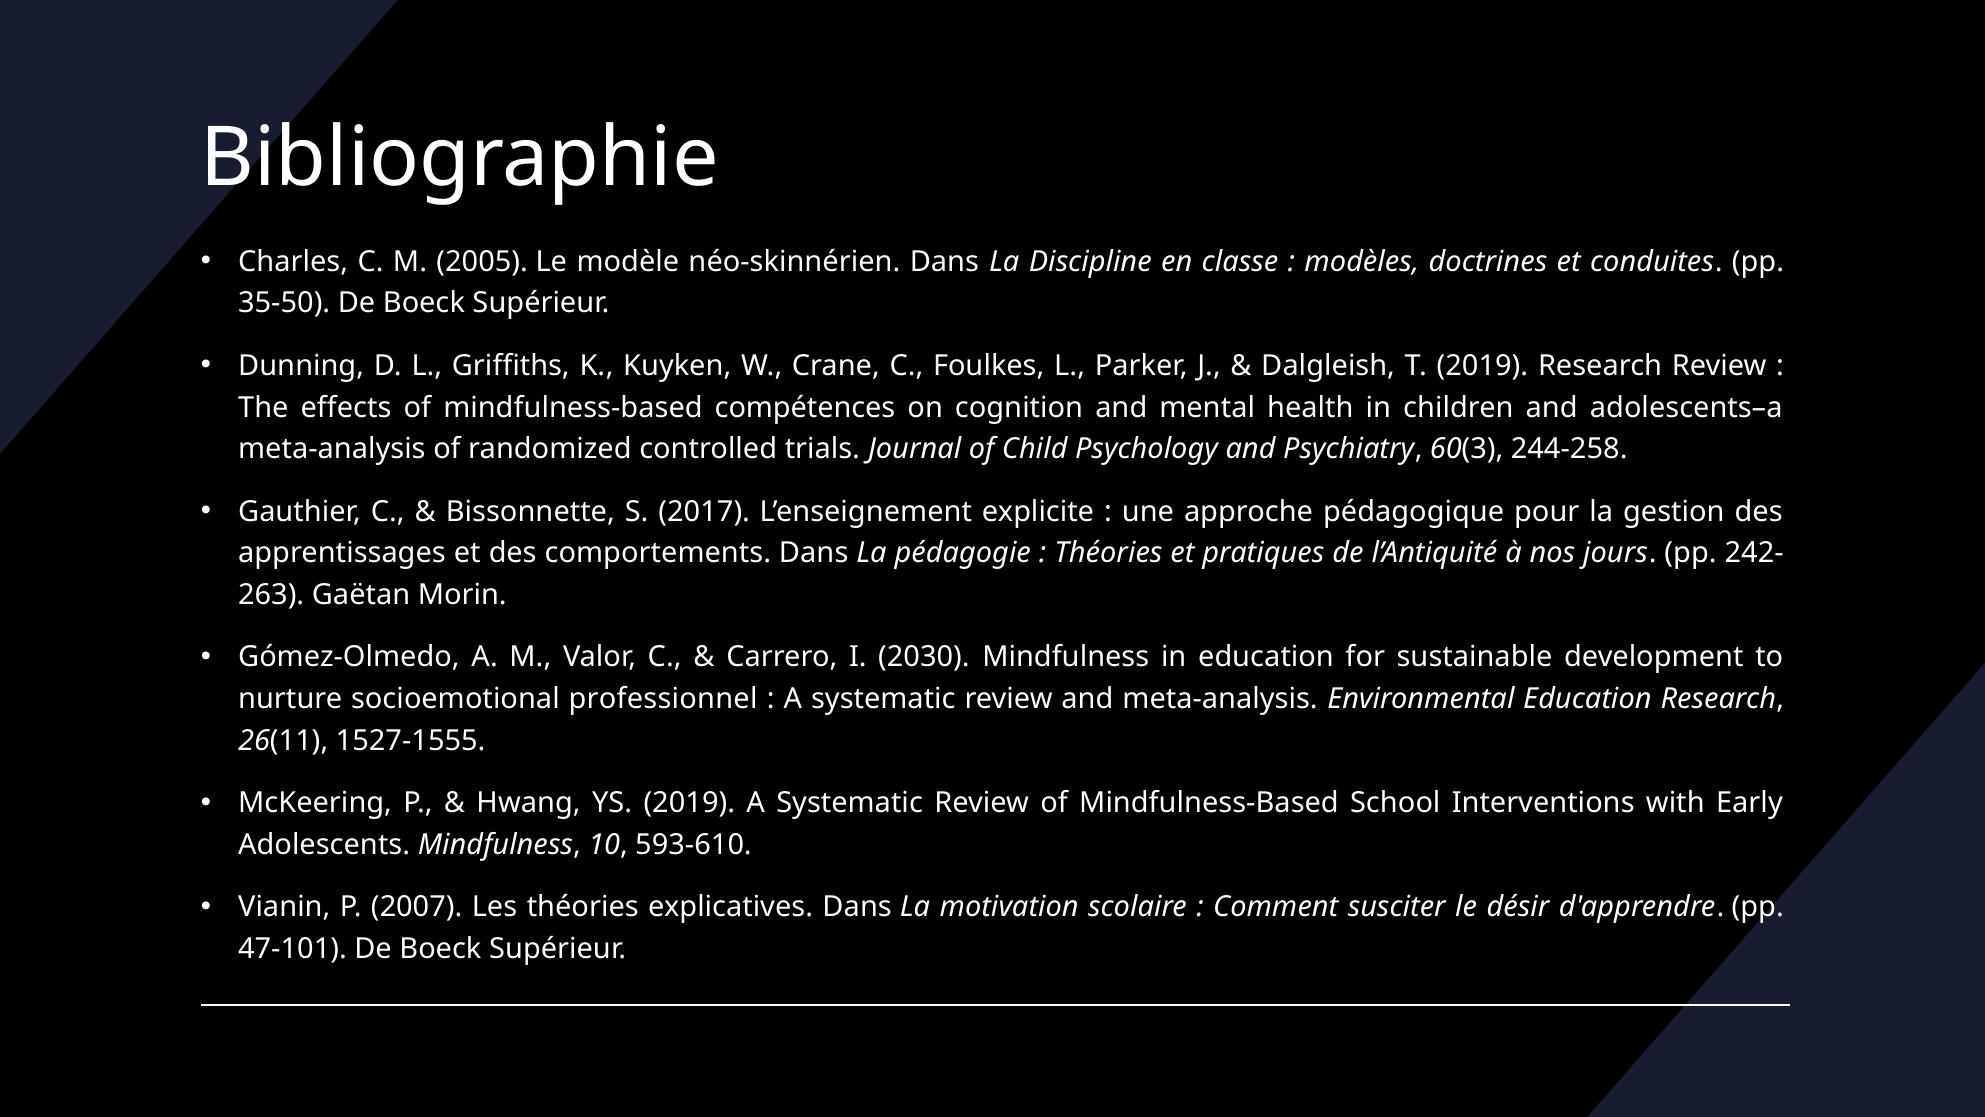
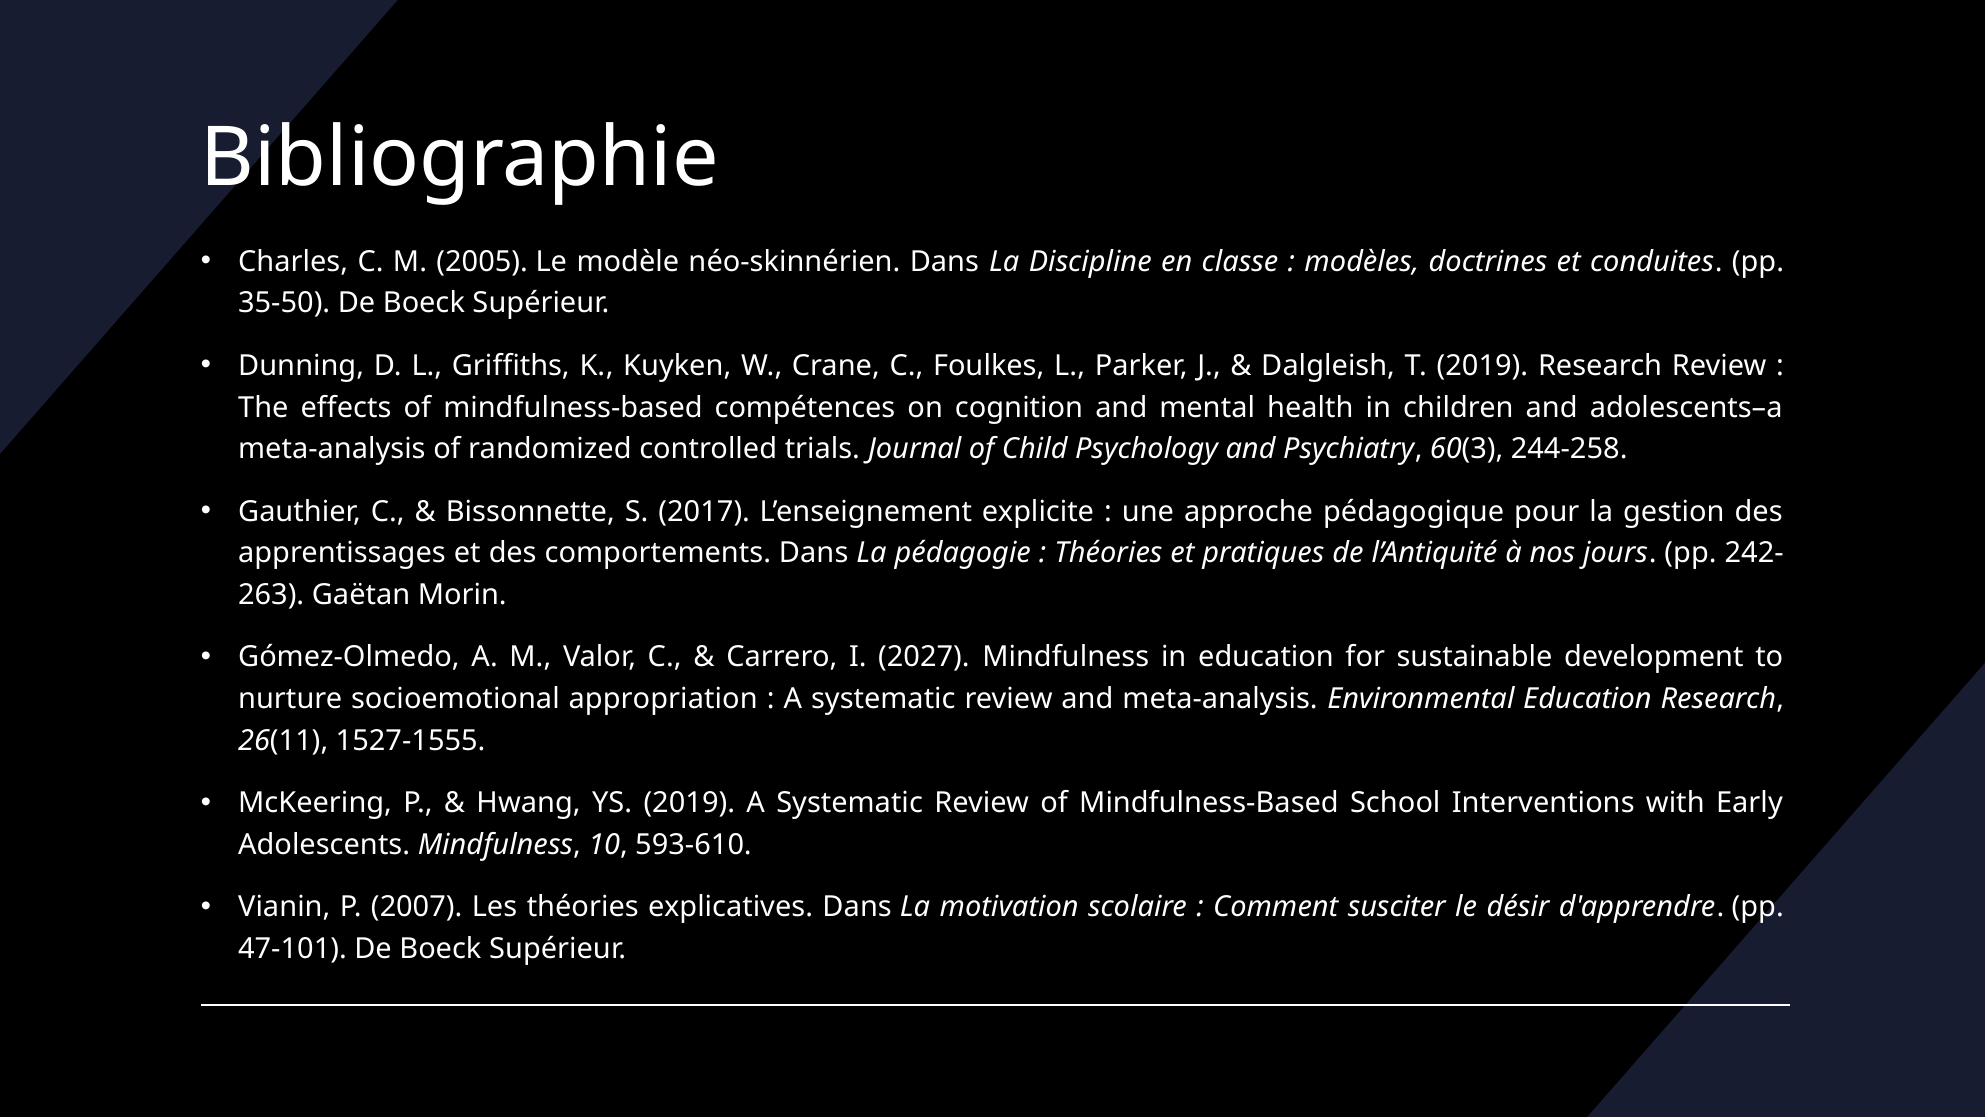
2030: 2030 -> 2027
professionnel: professionnel -> appropriation
